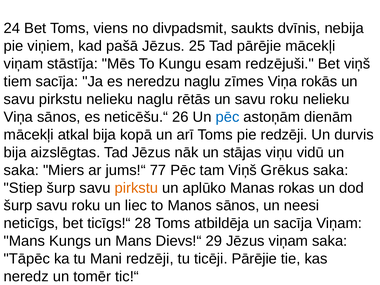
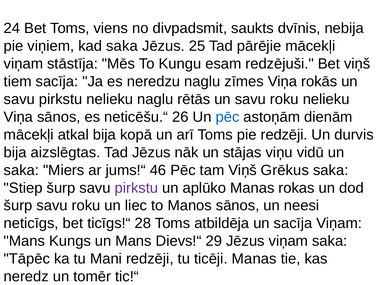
kad pašā: pašā -> saka
77: 77 -> 46
pirkstu at (136, 188) colour: orange -> purple
ticēji Pārējie: Pārējie -> Manas
